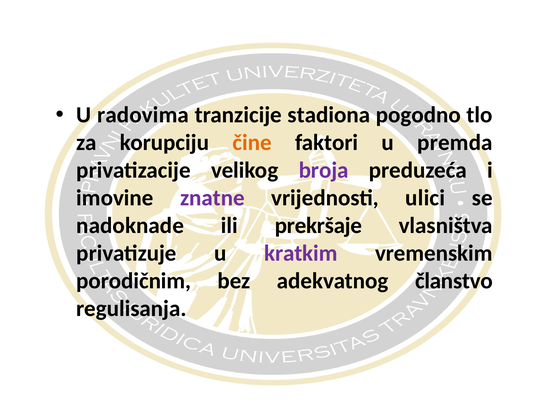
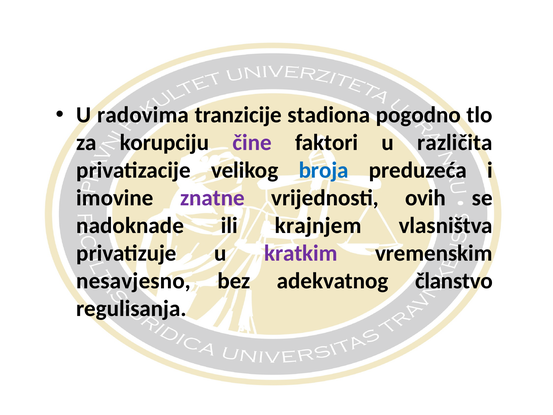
čine colour: orange -> purple
premda: premda -> različita
broja colour: purple -> blue
ulici: ulici -> ovih
prekršaje: prekršaje -> krajnjem
porodičnim: porodičnim -> nesavjesno
